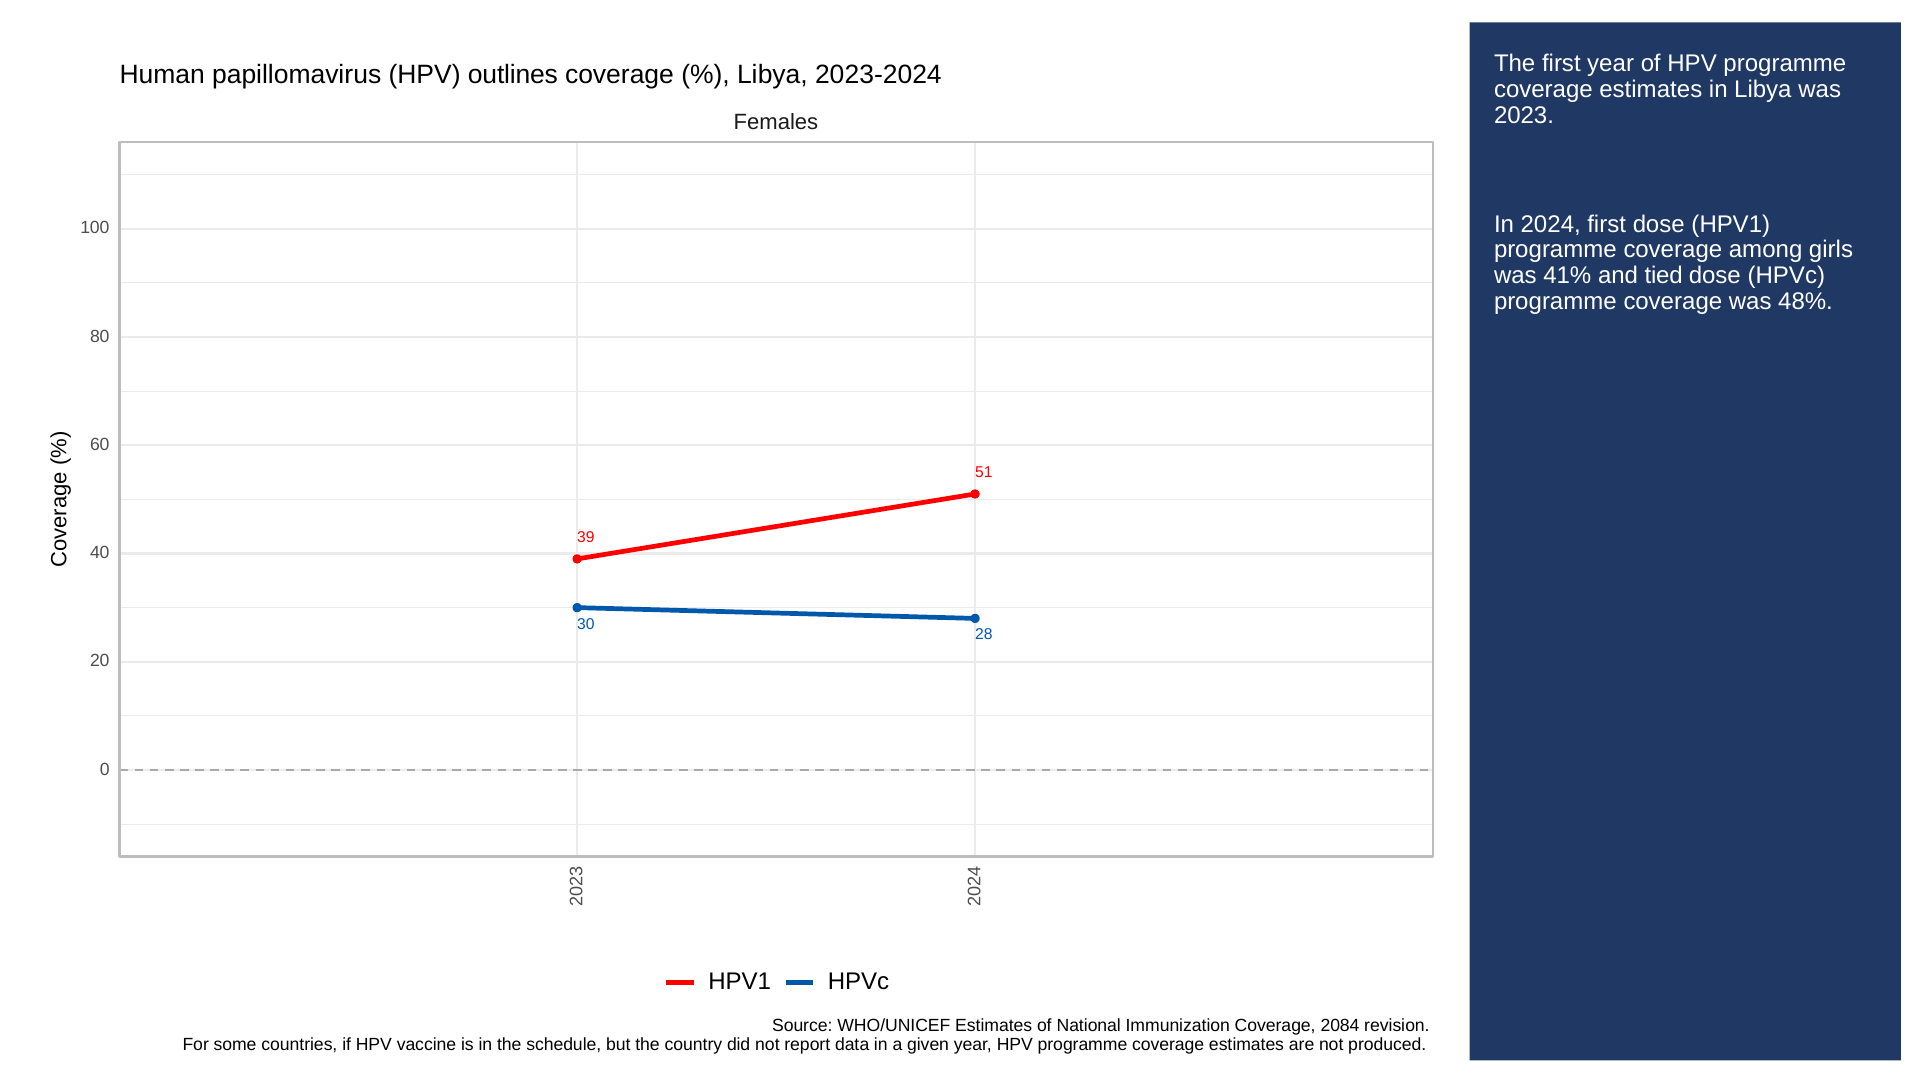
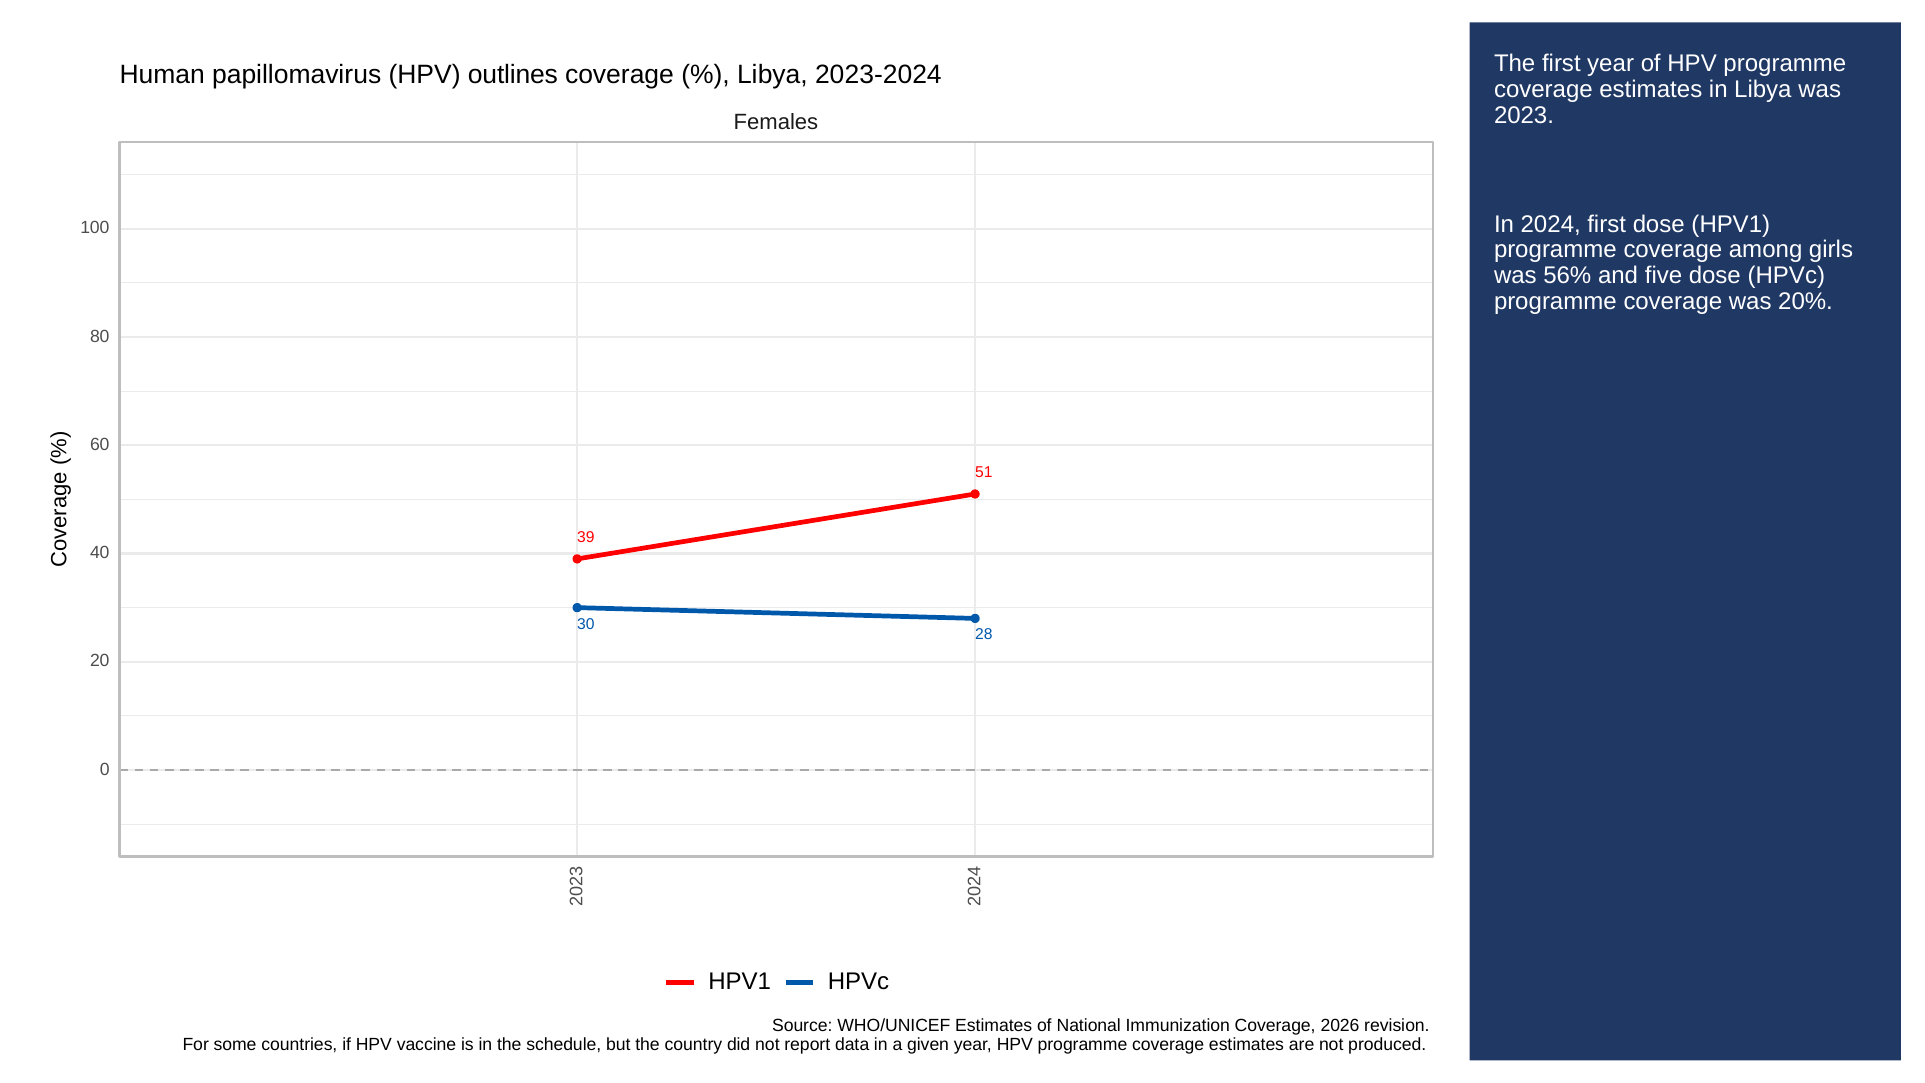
41%: 41% -> 56%
tied: tied -> five
48%: 48% -> 20%
2084: 2084 -> 2026
